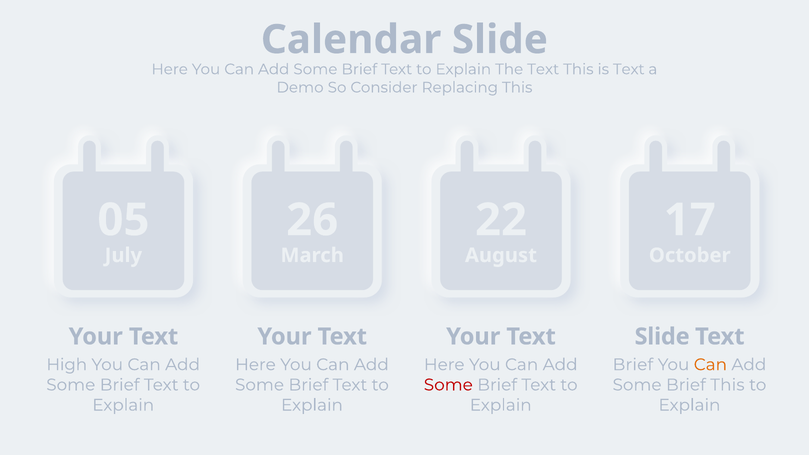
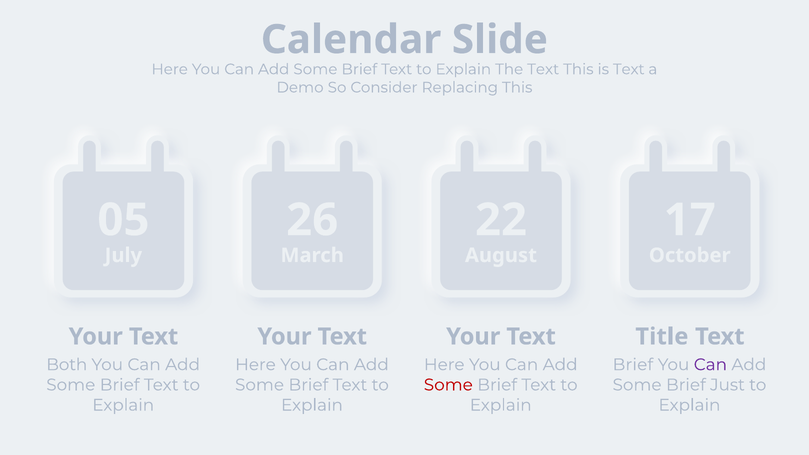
Slide at (662, 337): Slide -> Title
High: High -> Both
Can at (710, 365) colour: orange -> purple
Brief This: This -> Just
